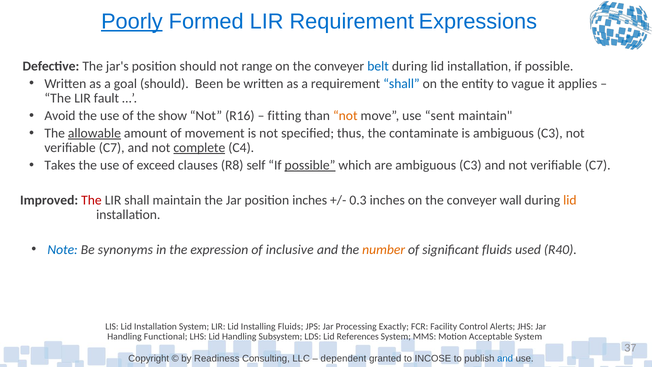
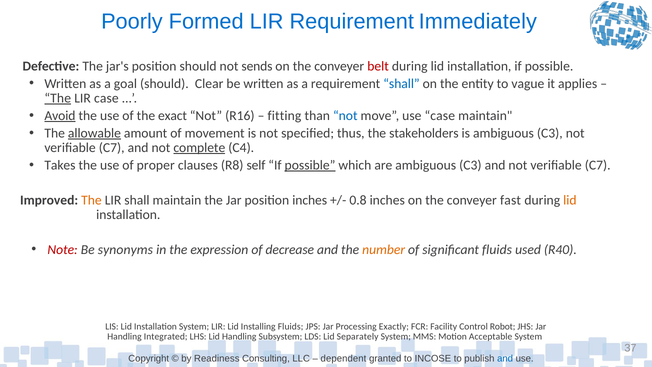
Poorly underline: present -> none
Expressions: Expressions -> Immediately
range: range -> sends
belt colour: blue -> red
Been: Been -> Clear
The at (58, 98) underline: none -> present
LIR fault: fault -> case
Avoid underline: none -> present
show: show -> exact
not at (345, 116) colour: orange -> blue
use sent: sent -> case
contaminate: contaminate -> stakeholders
exceed: exceed -> proper
The at (91, 200) colour: red -> orange
0.3: 0.3 -> 0.8
wall: wall -> fast
Note colour: blue -> red
inclusive: inclusive -> decrease
Alerts: Alerts -> Robot
Functional: Functional -> Integrated
References: References -> Separately
